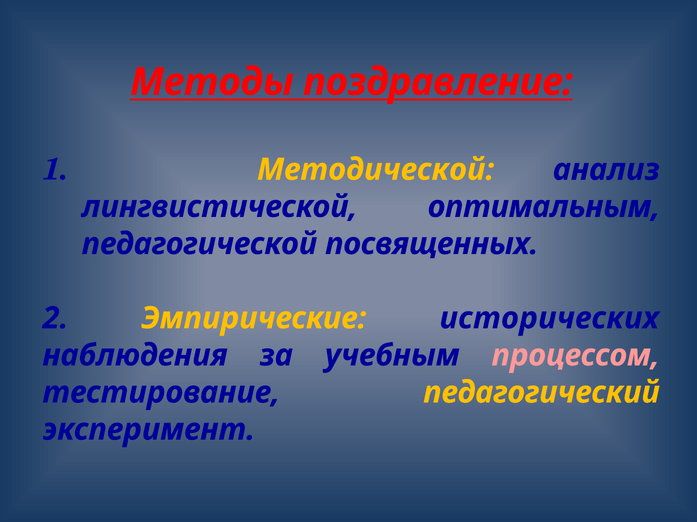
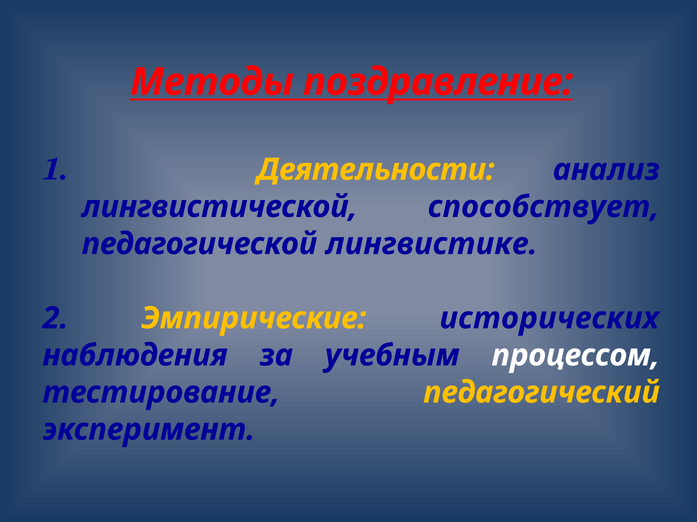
Методической: Методической -> Деятельности
оптимальным: оптимальным -> способствует
посвященных: посвященных -> лингвистике
процессом colour: pink -> white
